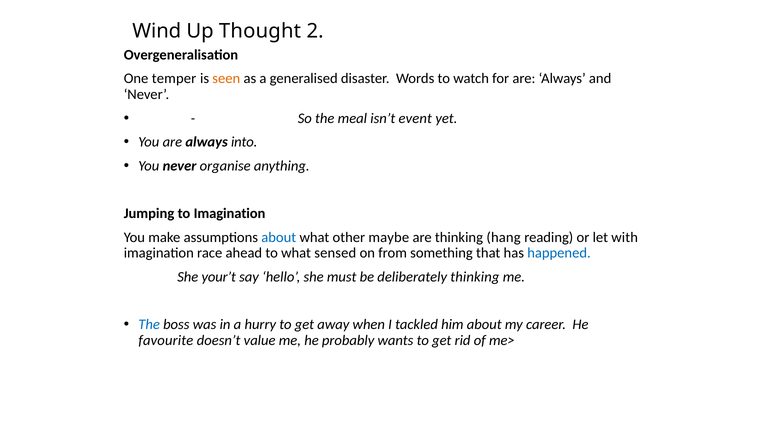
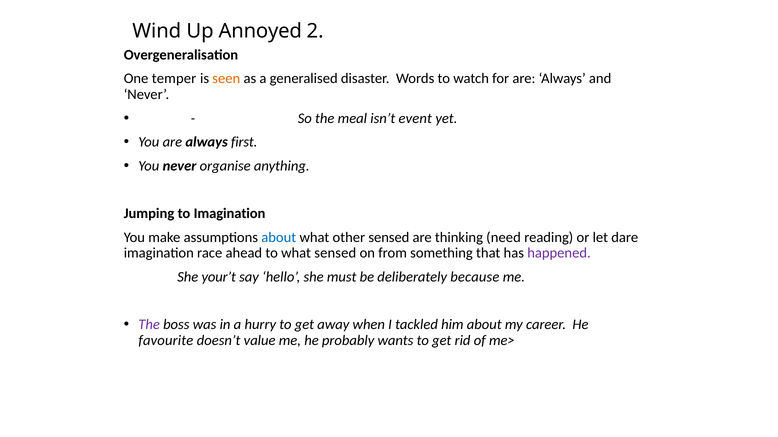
Thought: Thought -> Annoyed
into: into -> first
other maybe: maybe -> sensed
hang: hang -> need
with: with -> dare
happened colour: blue -> purple
deliberately thinking: thinking -> because
The at (149, 325) colour: blue -> purple
